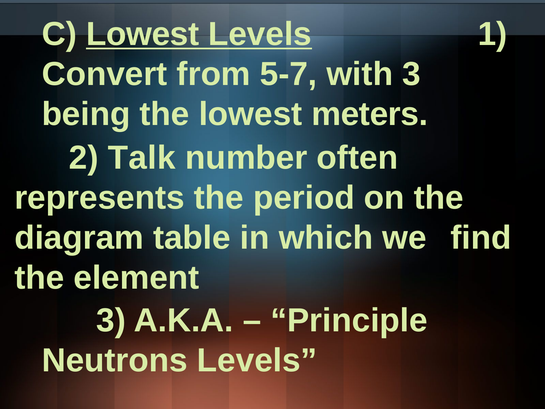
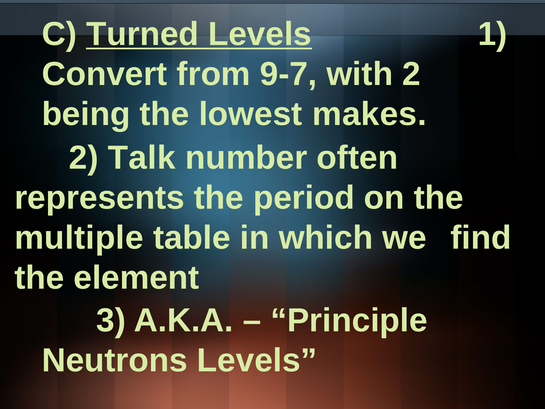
C Lowest: Lowest -> Turned
5-7: 5-7 -> 9-7
with 3: 3 -> 2
meters: meters -> makes
diagram: diagram -> multiple
